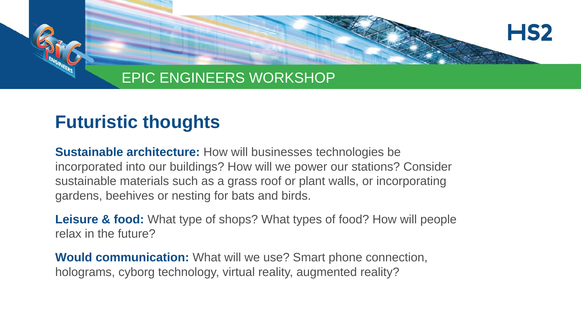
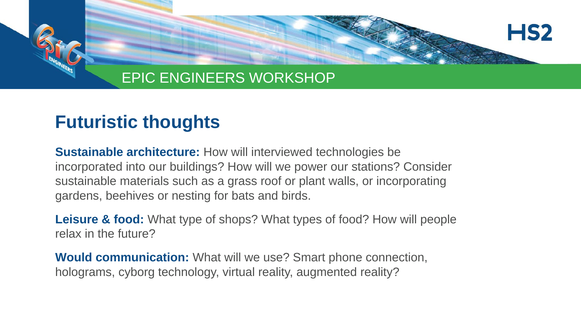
businesses: businesses -> interviewed
